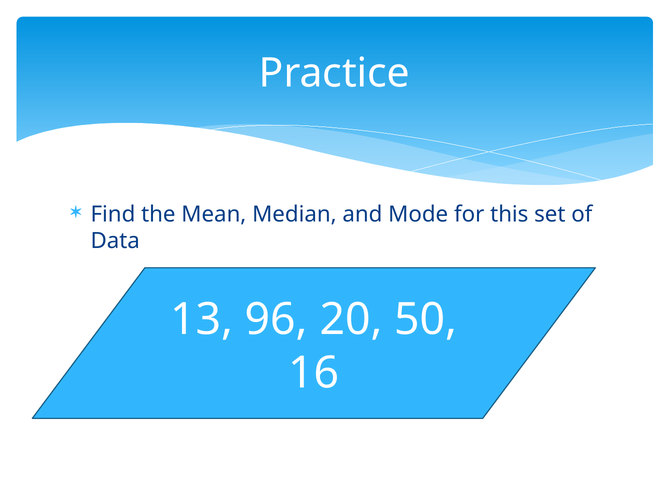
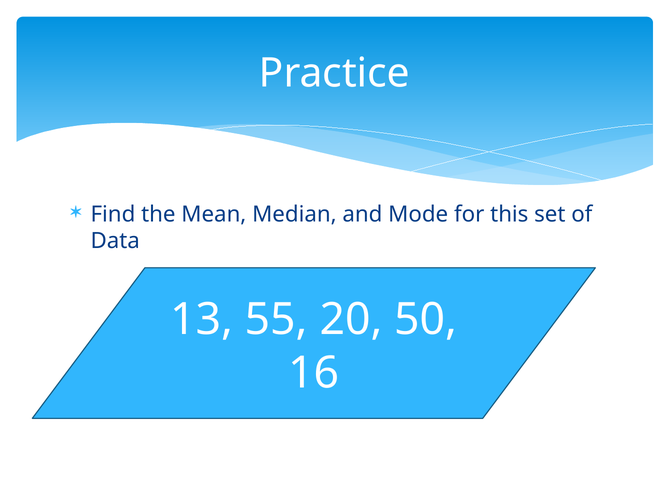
96: 96 -> 55
